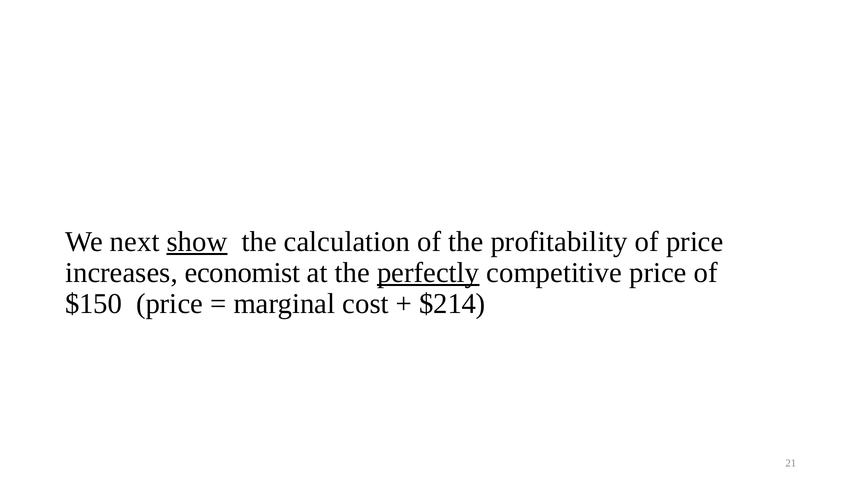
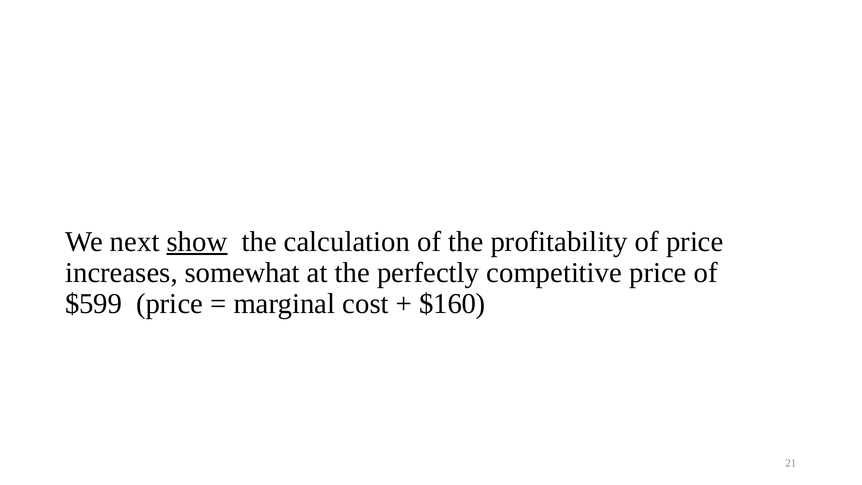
economist: economist -> somewhat
perfectly underline: present -> none
$150: $150 -> $599
$214: $214 -> $160
